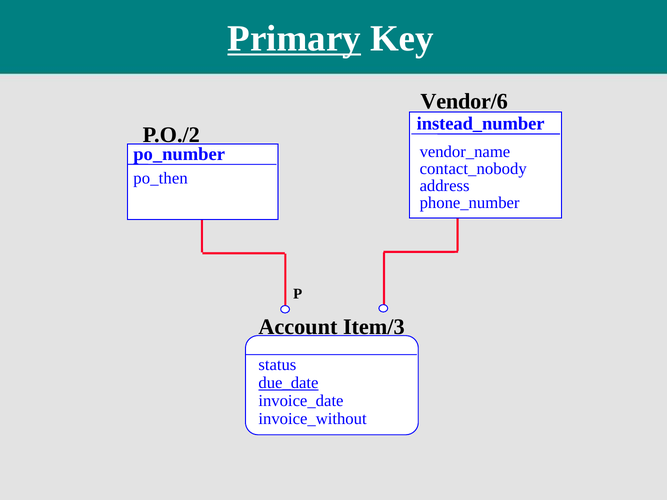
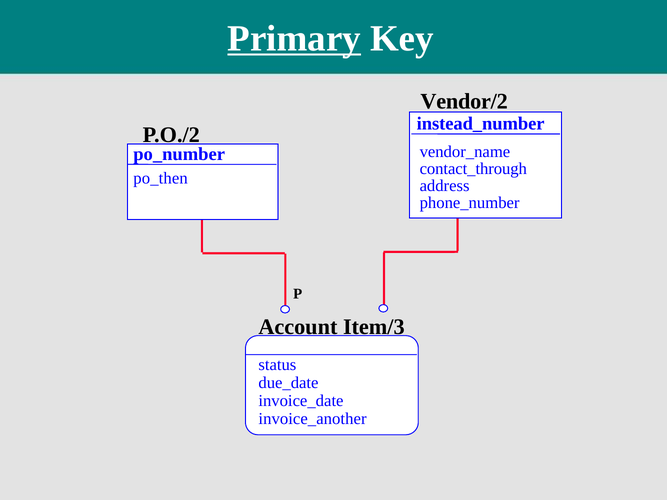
Vendor/6: Vendor/6 -> Vendor/2
contact_nobody: contact_nobody -> contact_through
due_date underline: present -> none
invoice_without: invoice_without -> invoice_another
